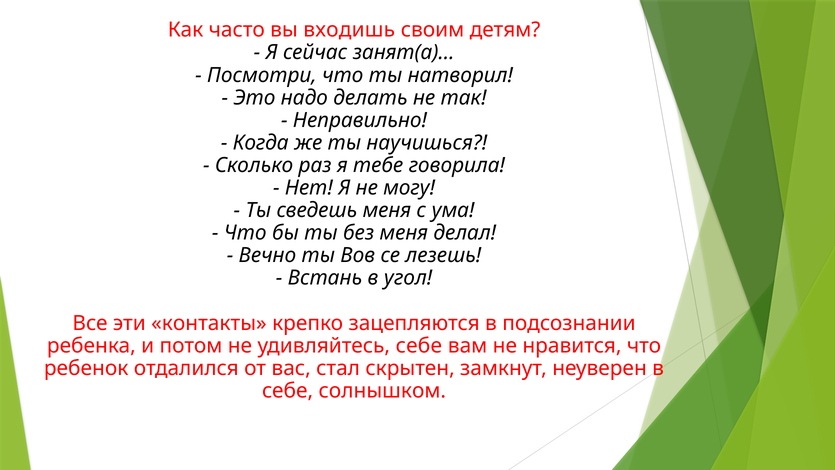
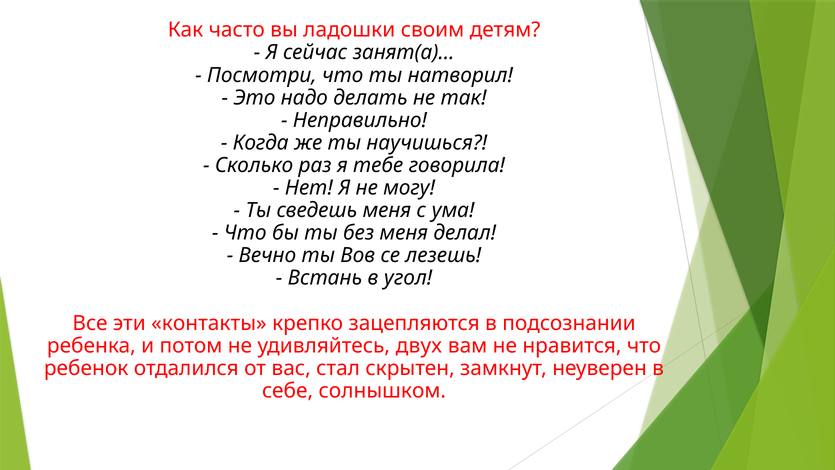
входишь: входишь -> ладошки
удивляйтесь себе: себе -> двух
